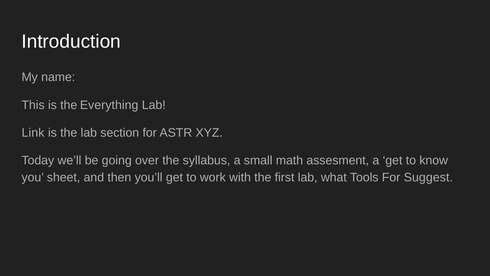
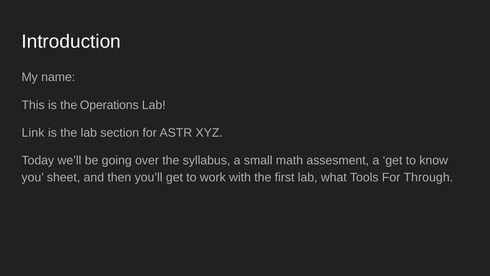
Everything: Everything -> Operations
Suggest: Suggest -> Through
